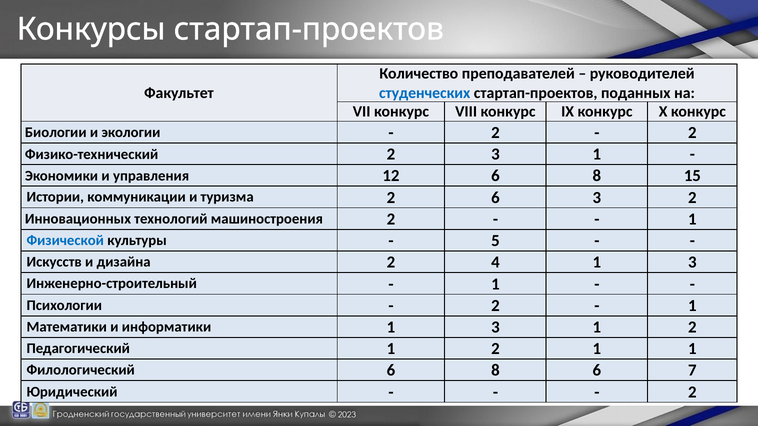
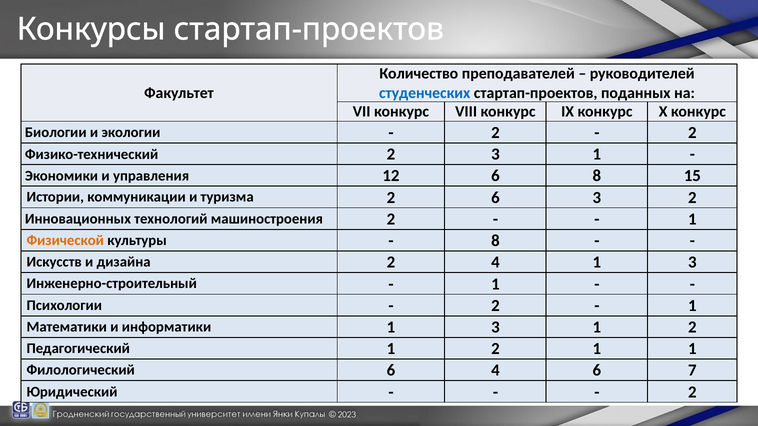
Физической colour: blue -> orange
5 at (495, 241): 5 -> 8
Филологический 6 8: 8 -> 4
